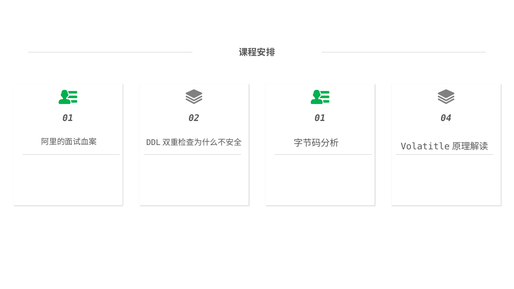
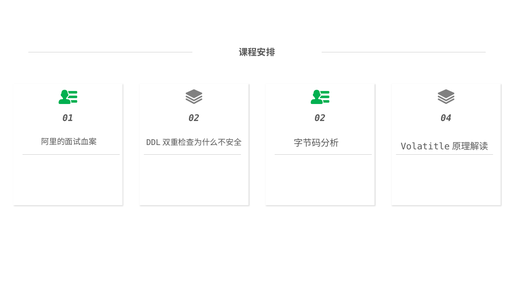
02 01: 01 -> 02
